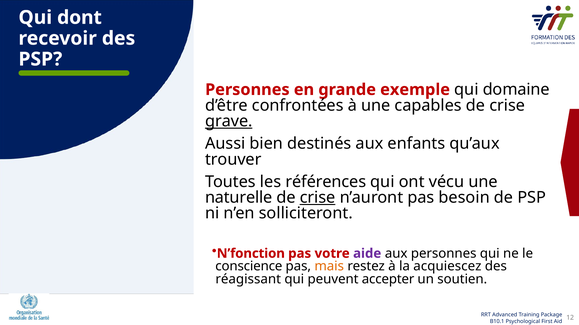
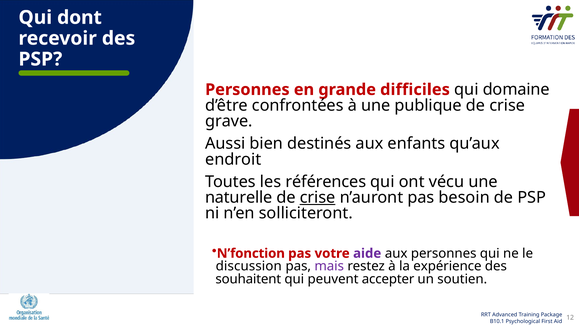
exemple: exemple -> difficiles
capables: capables -> publique
grave underline: present -> none
trouver: trouver -> endroit
conscience: conscience -> discussion
mais colour: orange -> purple
acquiescez: acquiescez -> expérience
réagissant: réagissant -> souhaitent
